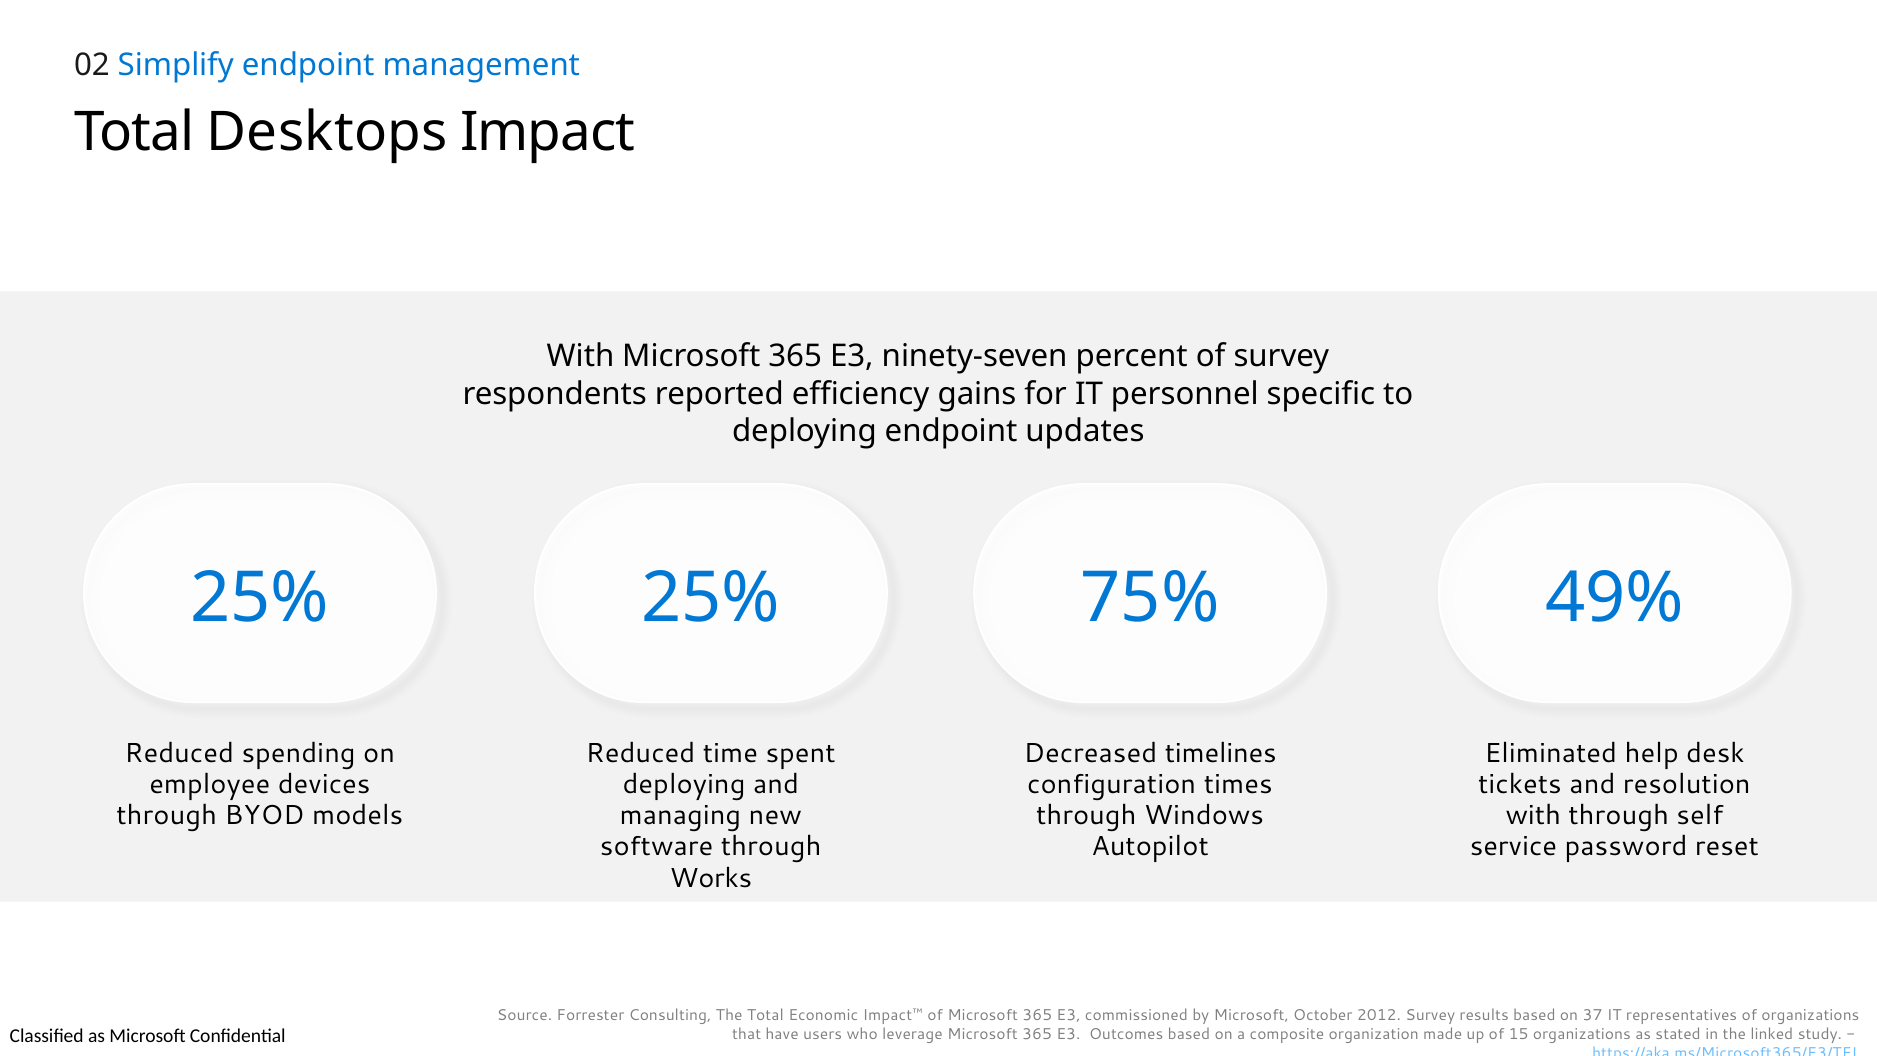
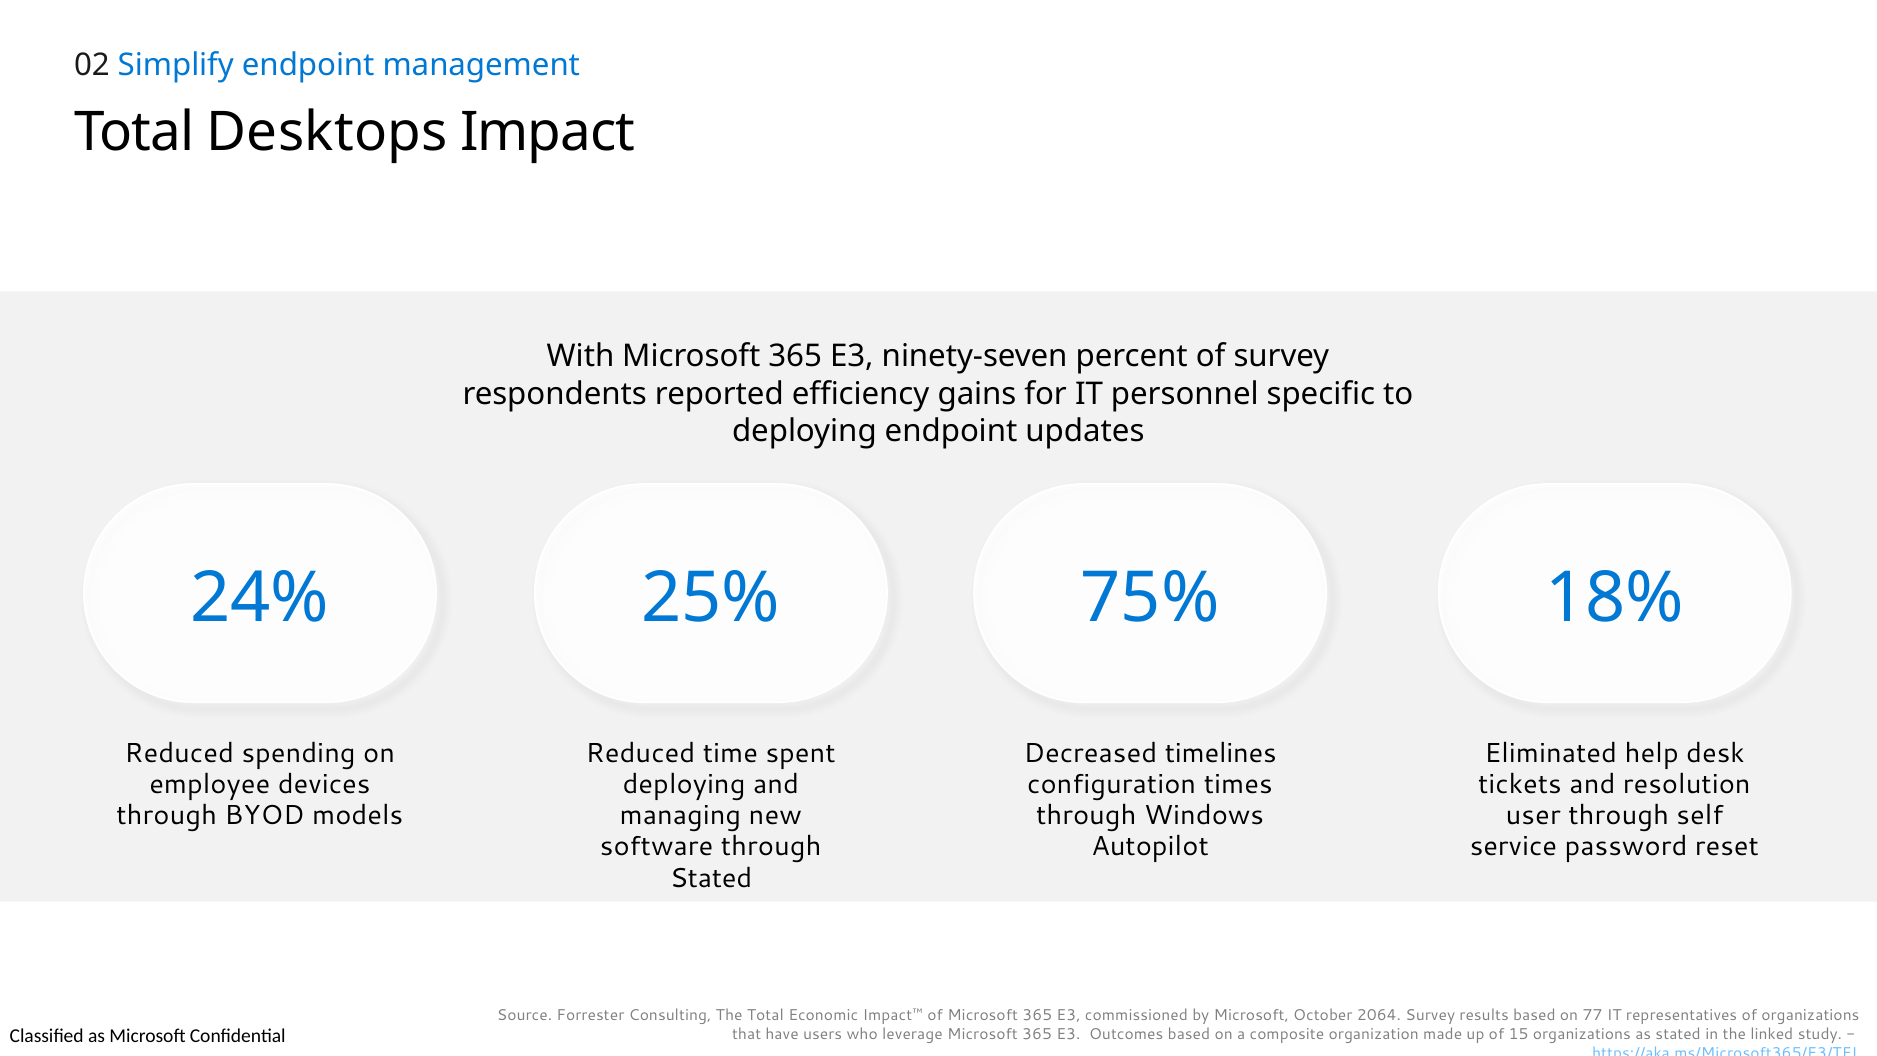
25% at (260, 598): 25% -> 24%
49%: 49% -> 18%
with at (1533, 816): with -> user
Works at (711, 878): Works -> Stated
2012: 2012 -> 2064
37: 37 -> 77
